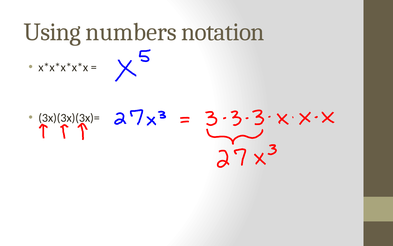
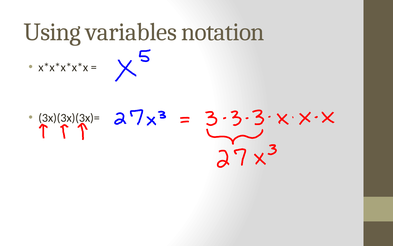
numbers: numbers -> variables
